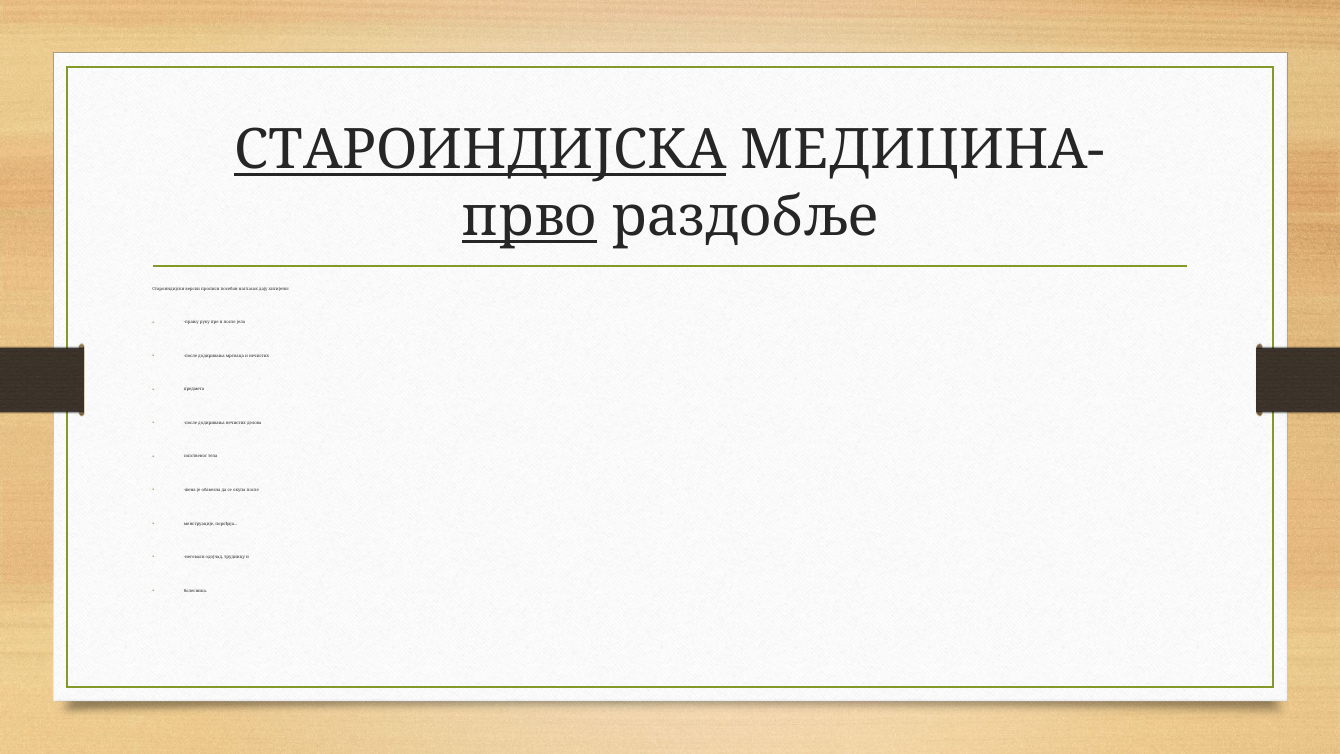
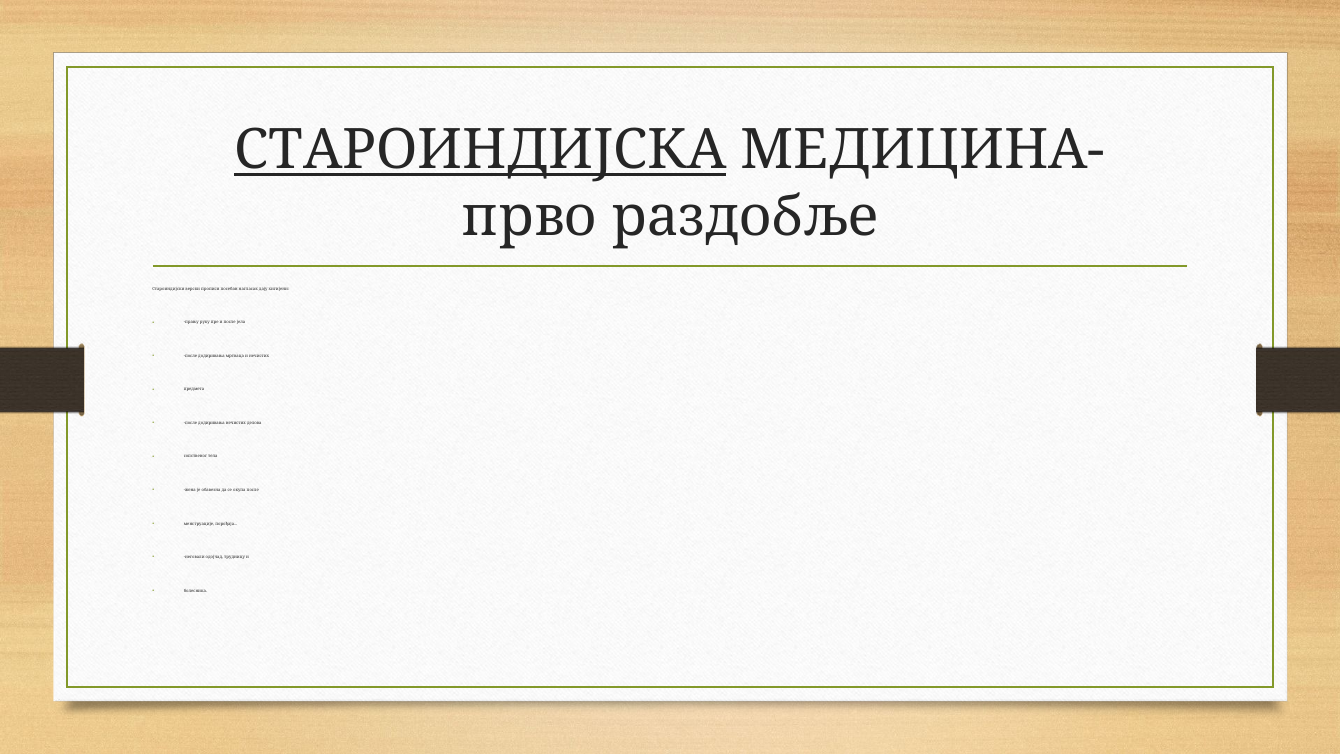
прво underline: present -> none
